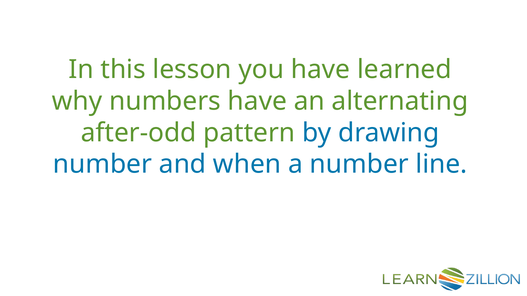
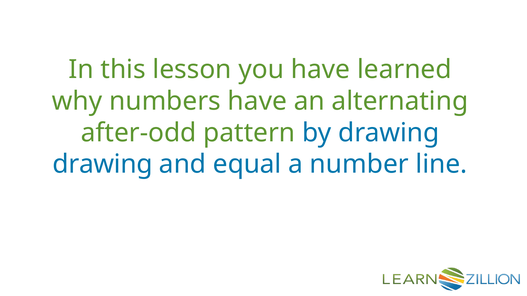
number at (102, 164): number -> drawing
when: when -> equal
